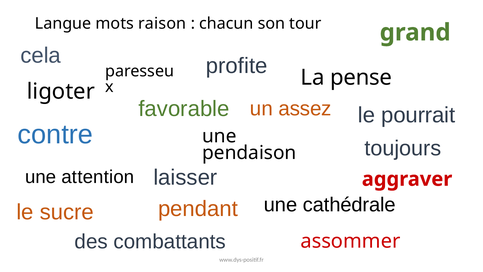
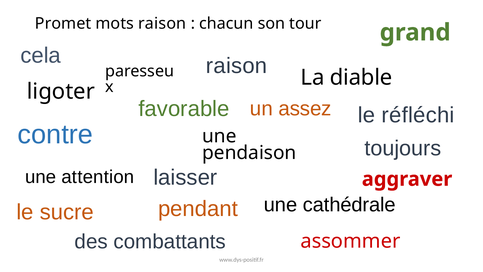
Langue: Langue -> Promet
profite at (237, 66): profite -> raison
pense: pense -> diable
pourrait: pourrait -> réfléchi
